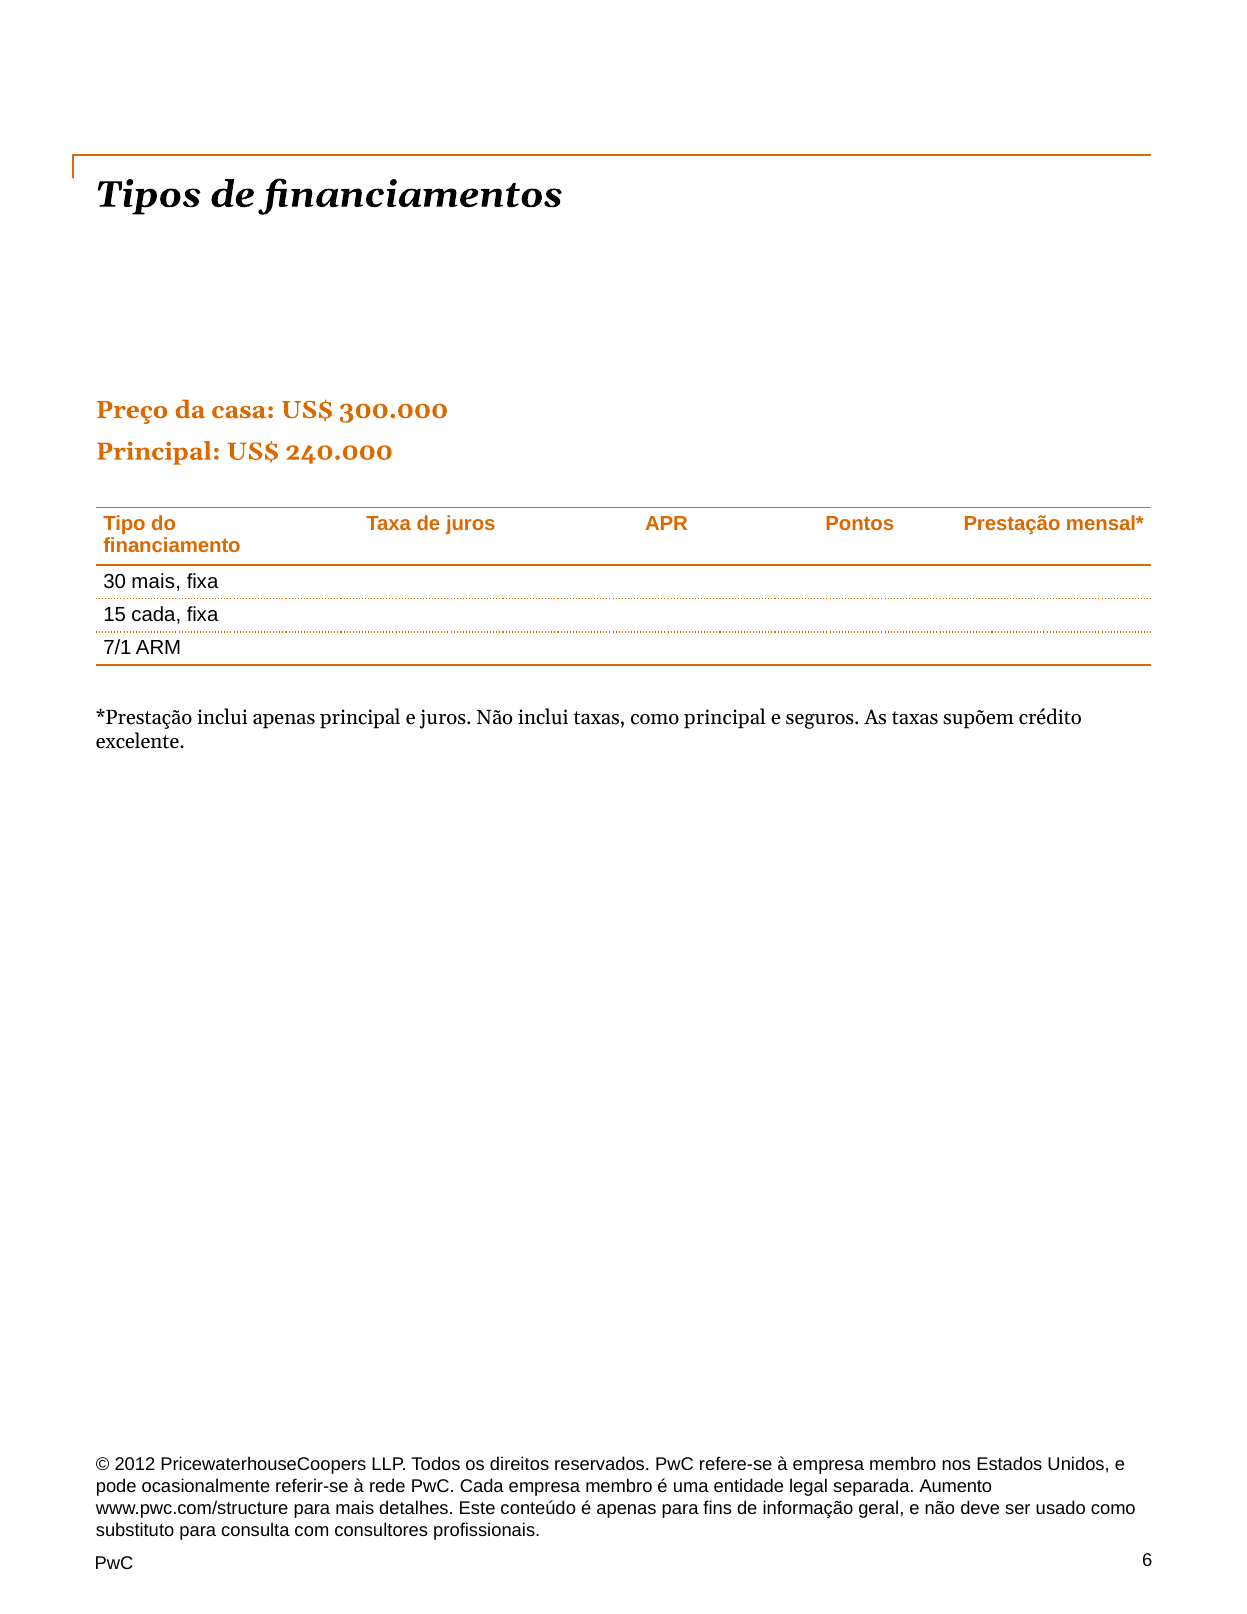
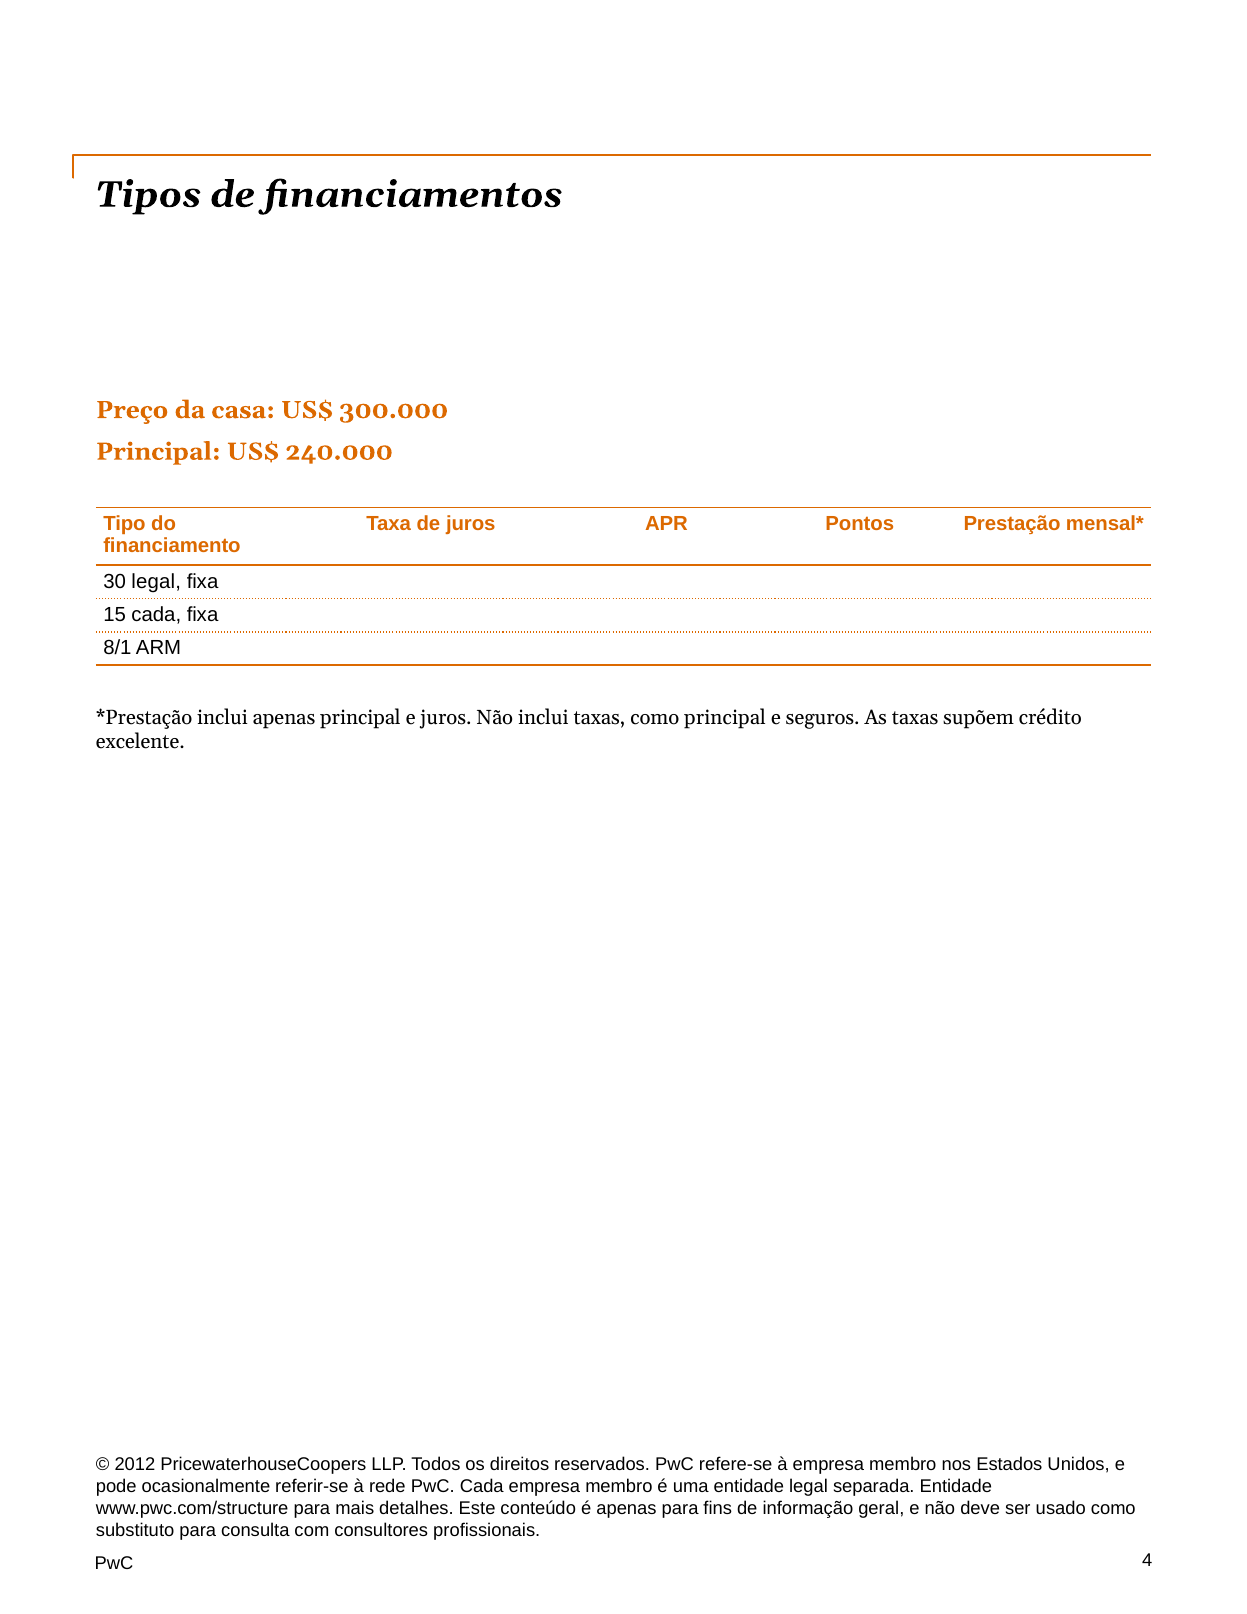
30 mais: mais -> legal
7/1: 7/1 -> 8/1
separada Aumento: Aumento -> Entidade
6: 6 -> 4
